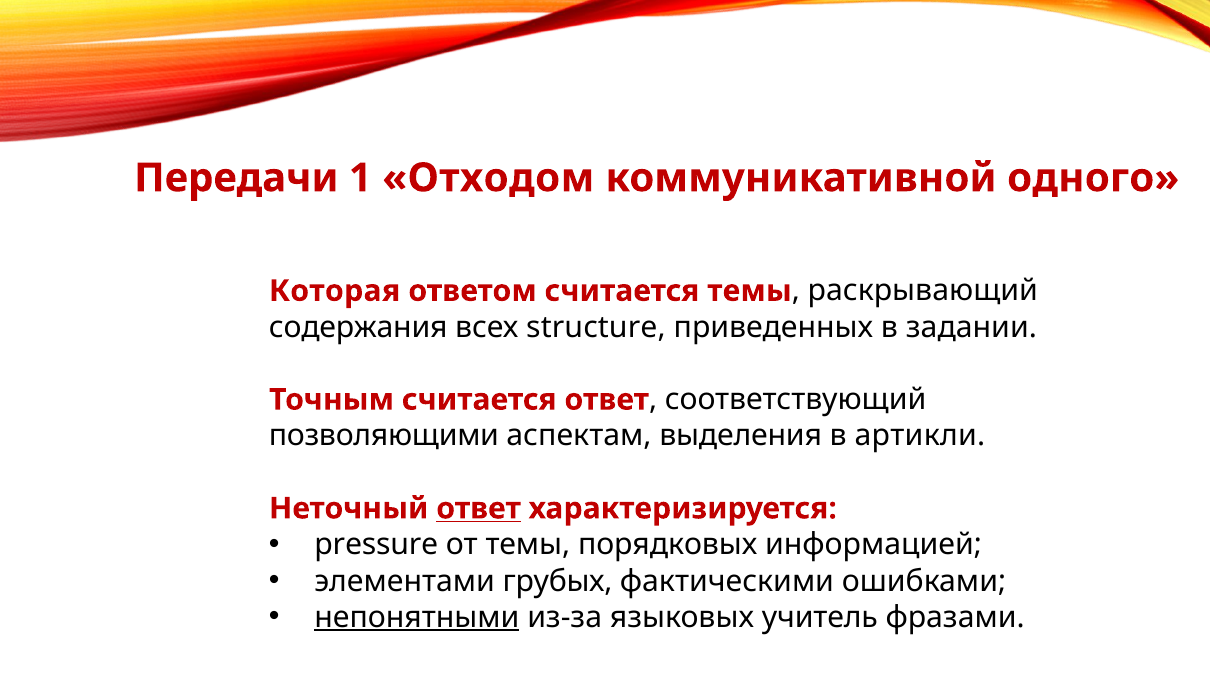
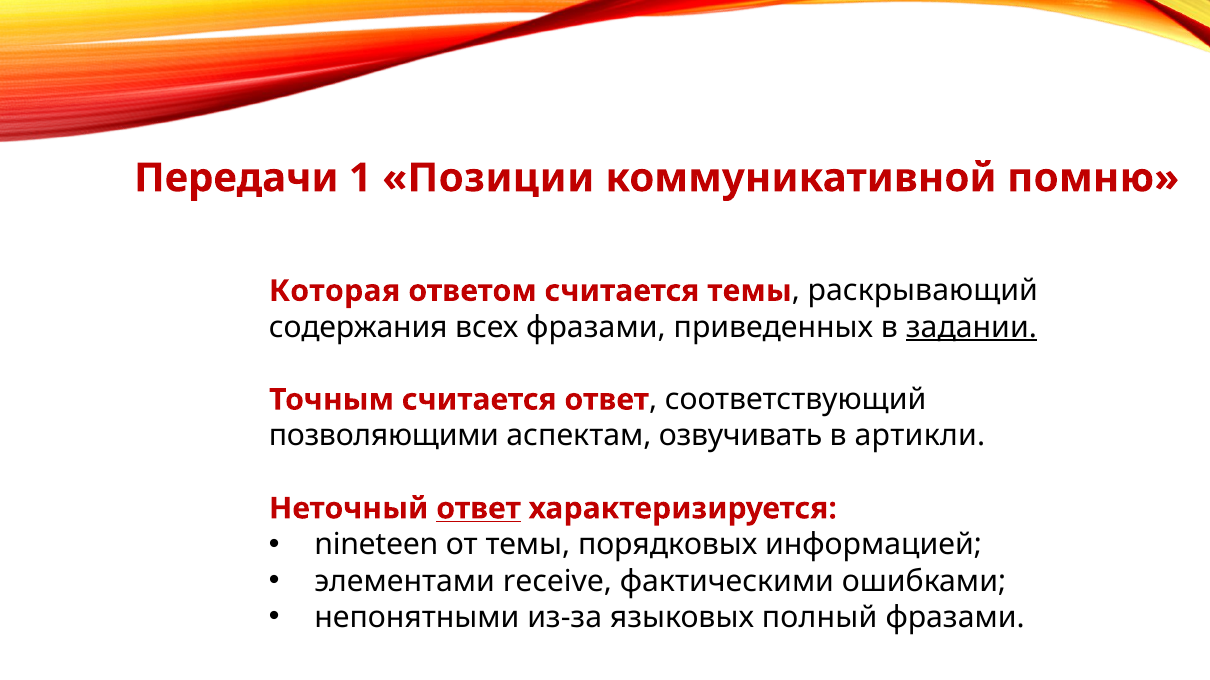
Отходом: Отходом -> Позиции
одного: одного -> помню
всех structure: structure -> фразами
задании underline: none -> present
выделения: выделения -> озвучивать
pressure: pressure -> nineteen
грубых: грубых -> receive
непонятными underline: present -> none
учитель: учитель -> полный
